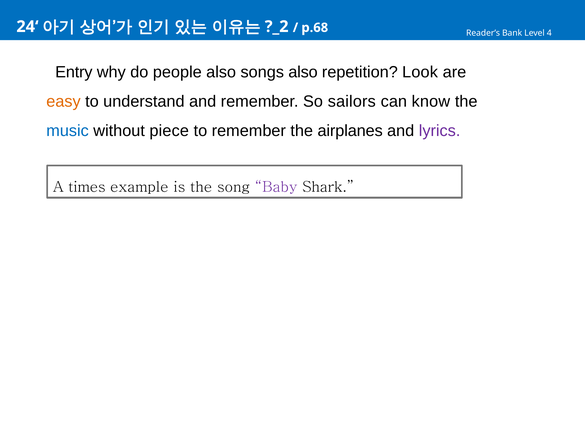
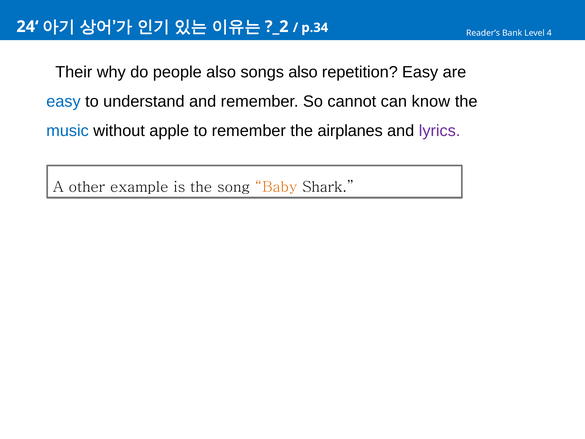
p.68: p.68 -> p.34
Entry: Entry -> Their
repetition Look: Look -> Easy
easy at (63, 101) colour: orange -> blue
sailors: sailors -> cannot
piece: piece -> apple
times: times -> other
Baby colour: purple -> orange
